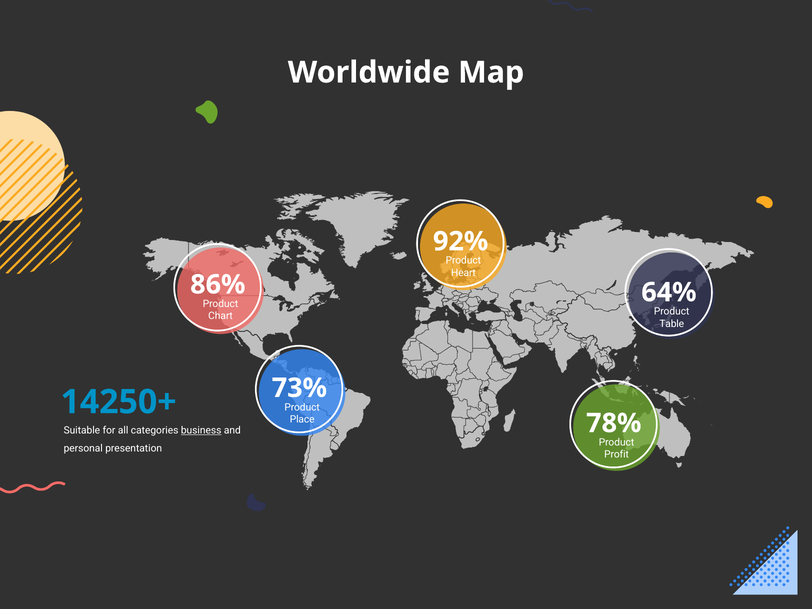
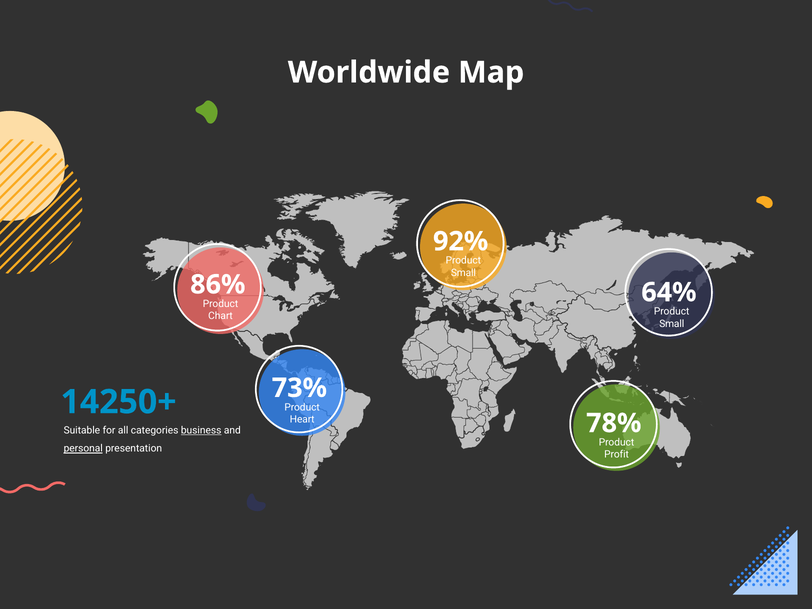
Heart at (463, 273): Heart -> Small
Table at (672, 324): Table -> Small
Place: Place -> Heart
personal underline: none -> present
